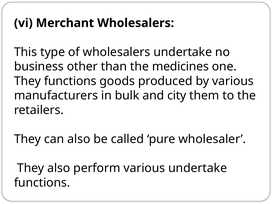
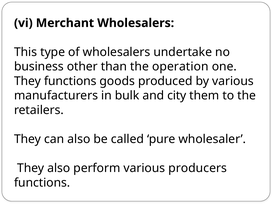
medicines: medicines -> operation
various undertake: undertake -> producers
